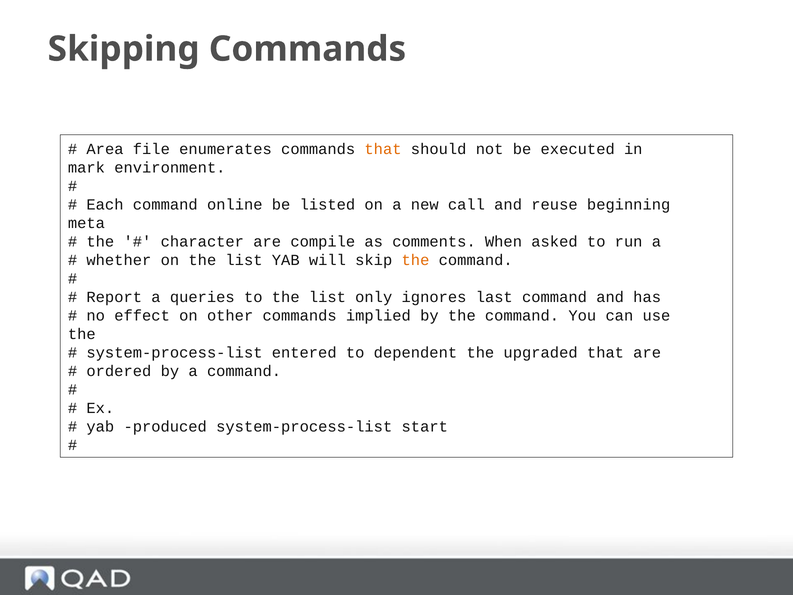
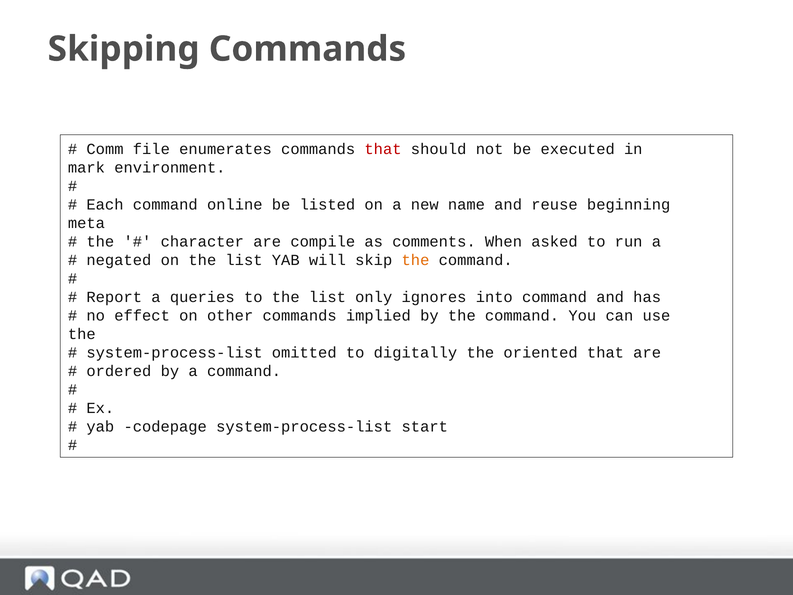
Area: Area -> Comm
that at (383, 149) colour: orange -> red
call: call -> name
whether: whether -> negated
last: last -> into
entered: entered -> omitted
dependent: dependent -> digitally
upgraded: upgraded -> oriented
produced: produced -> codepage
